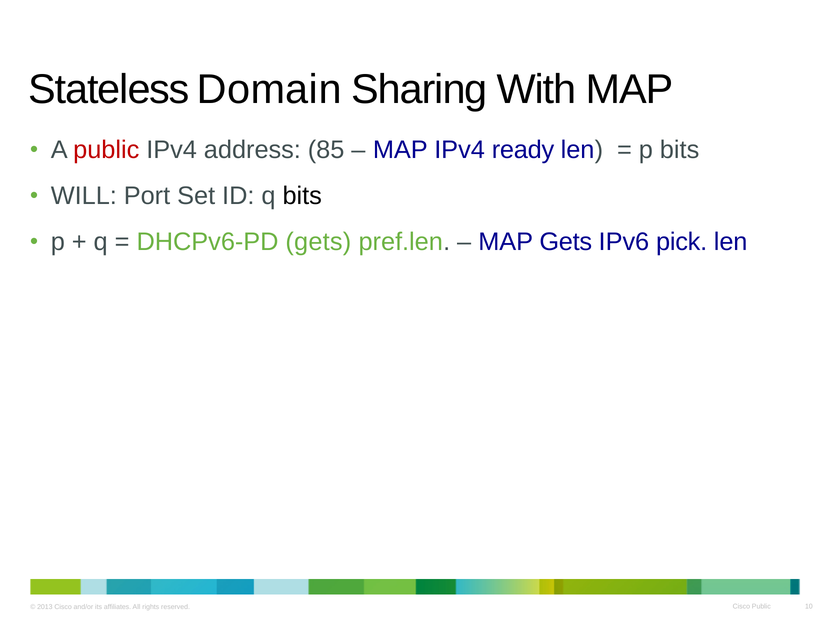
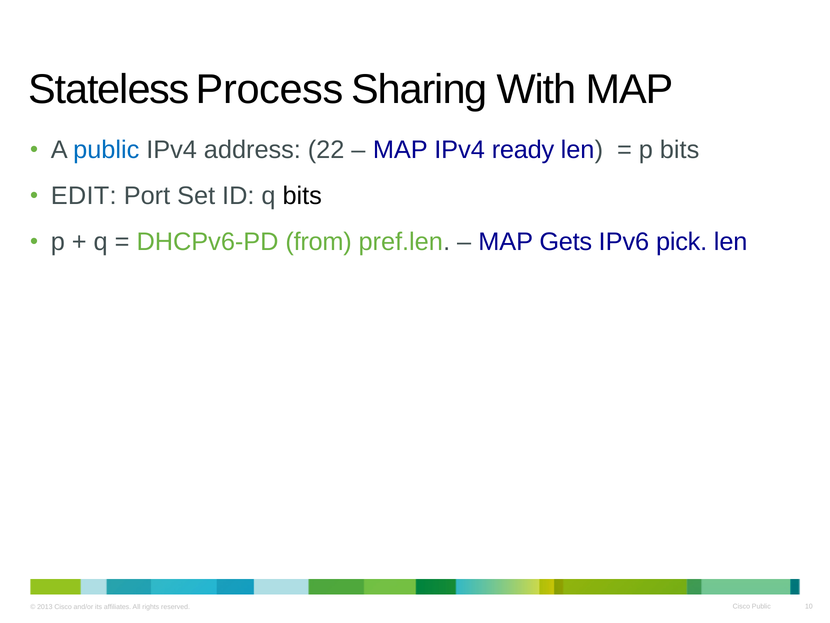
Domain: Domain -> Process
public at (106, 150) colour: red -> blue
85: 85 -> 22
WILL: WILL -> EDIT
DHCPv6-PD gets: gets -> from
